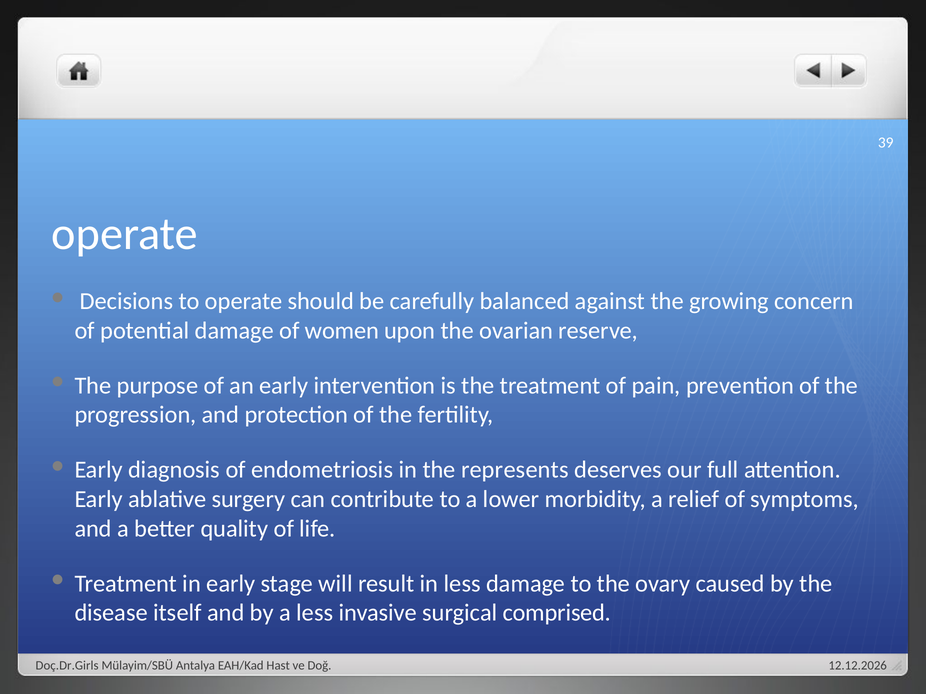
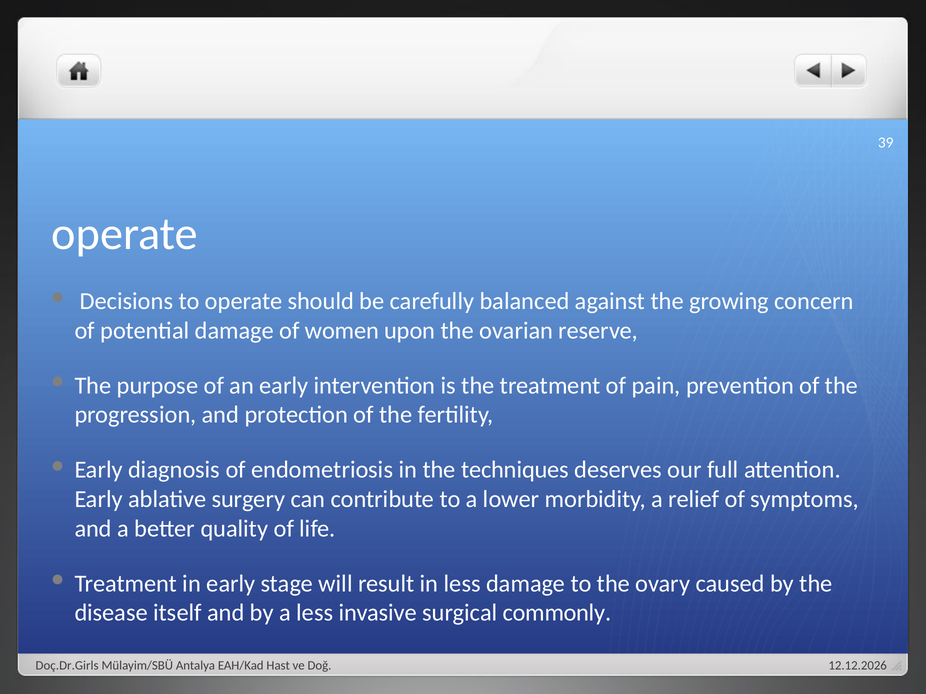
represents: represents -> techniques
comprised: comprised -> commonly
